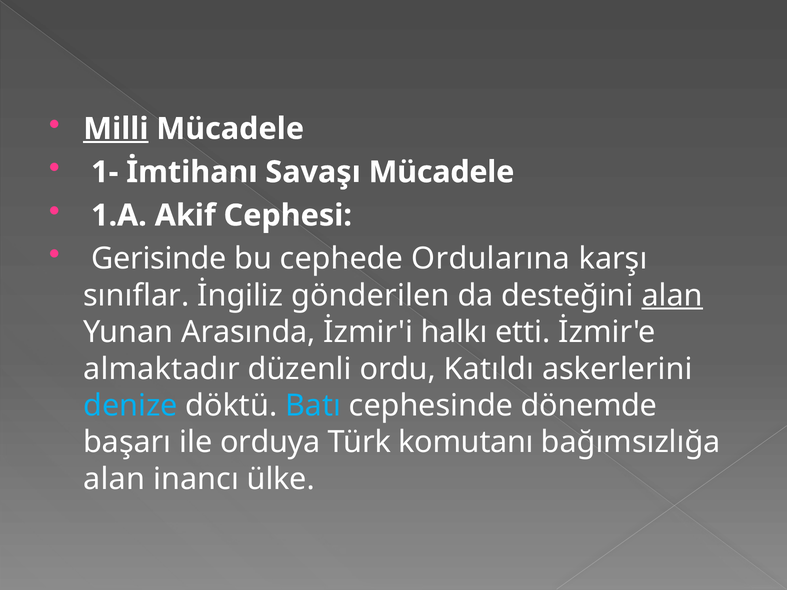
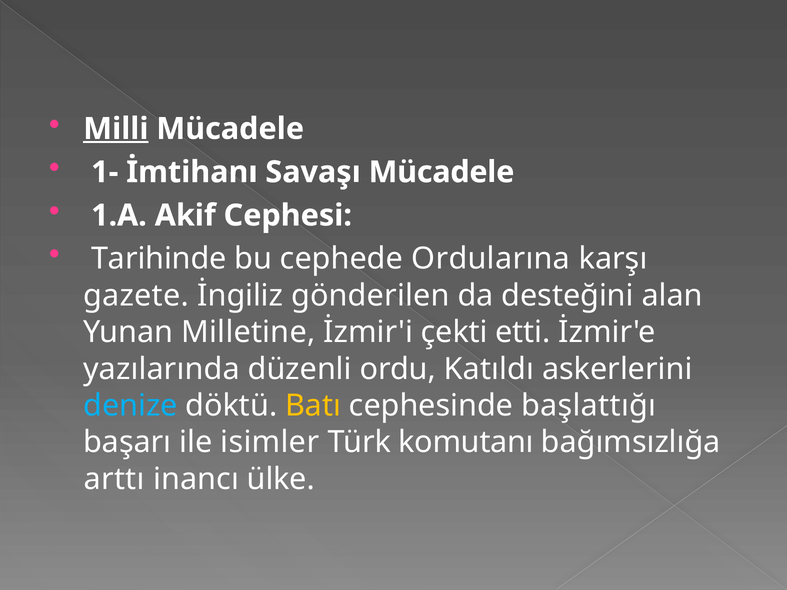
Gerisinde: Gerisinde -> Tarihinde
sınıflar: sınıflar -> gazete
alan at (672, 296) underline: present -> none
Arasında: Arasında -> Milletine
halkı: halkı -> çekti
almaktadır: almaktadır -> yazılarında
Batı colour: light blue -> yellow
dönemde: dönemde -> başlattığı
orduya: orduya -> isimler
alan at (114, 479): alan -> arttı
